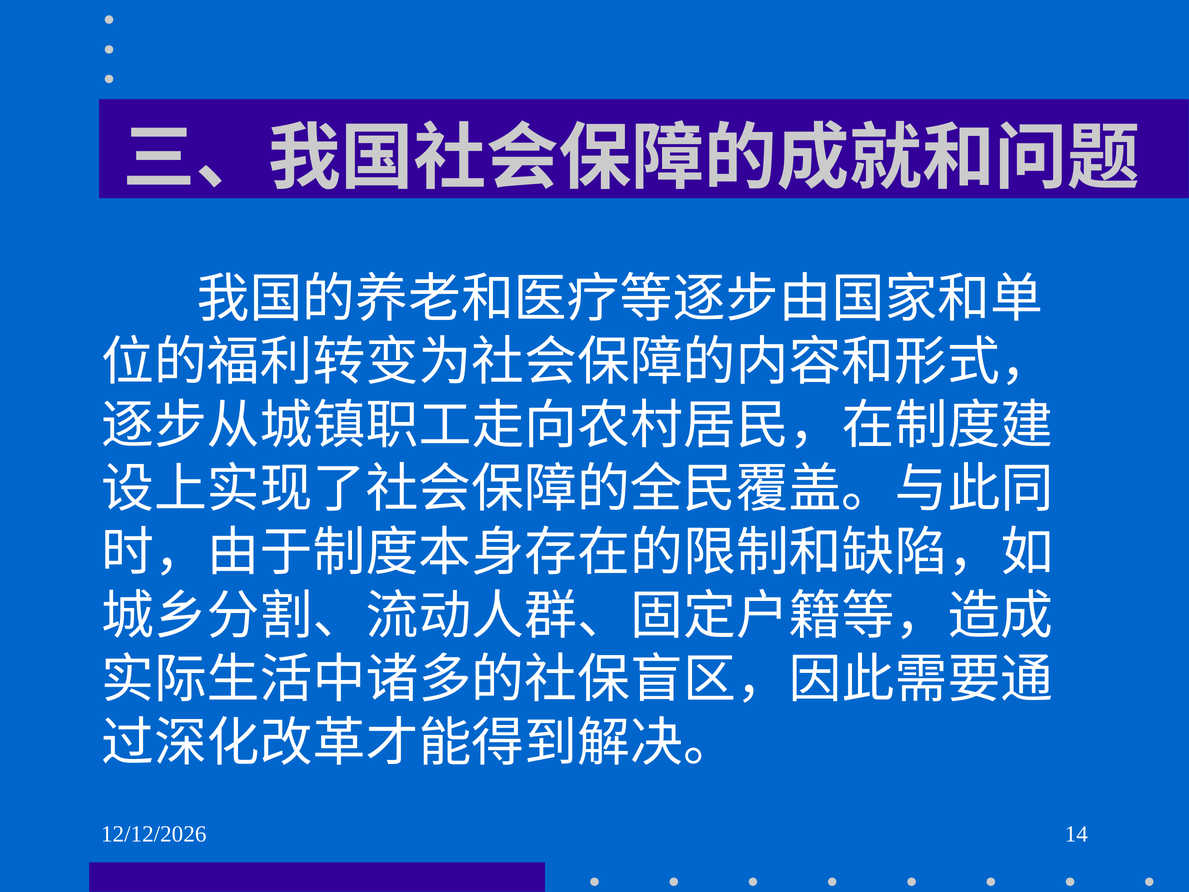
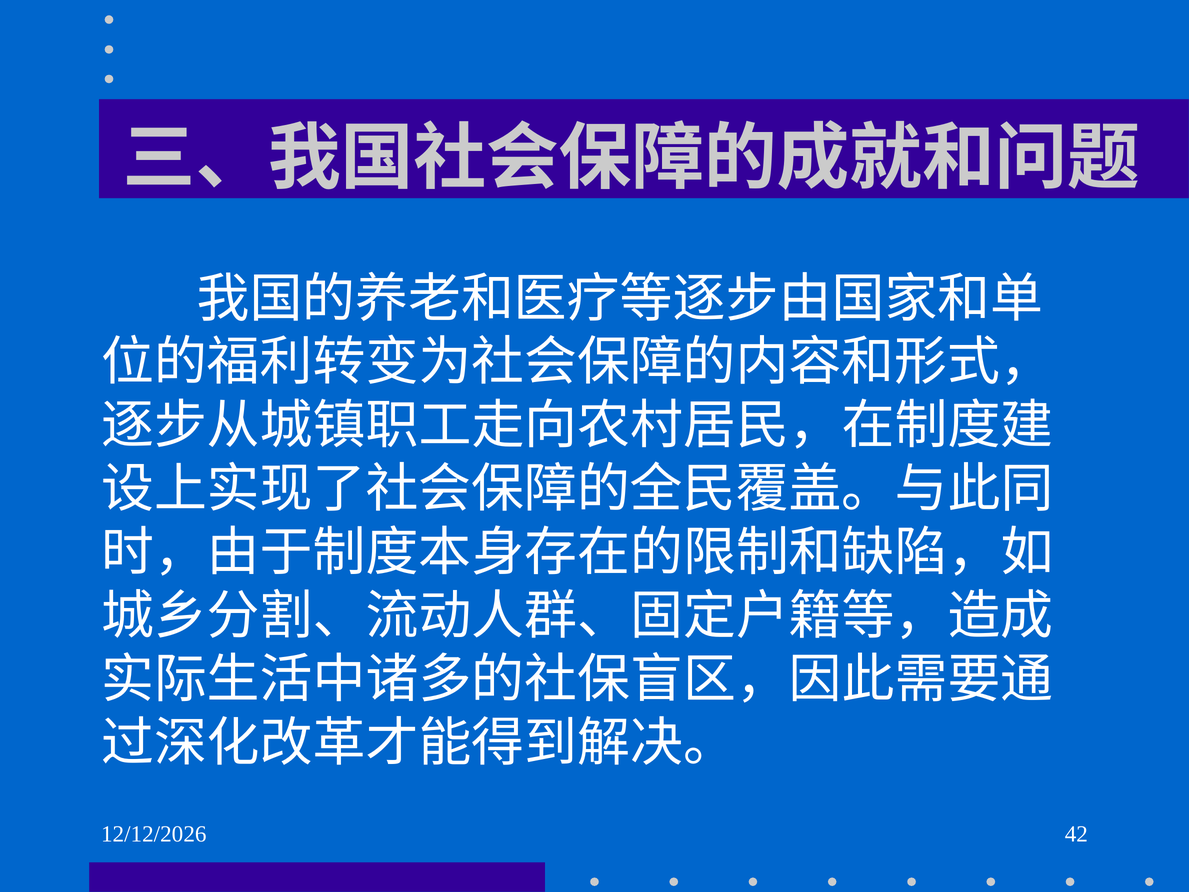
14: 14 -> 42
